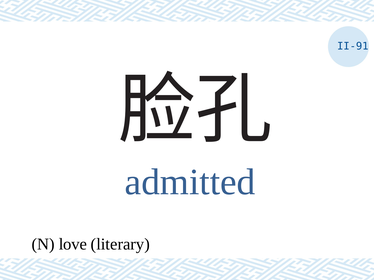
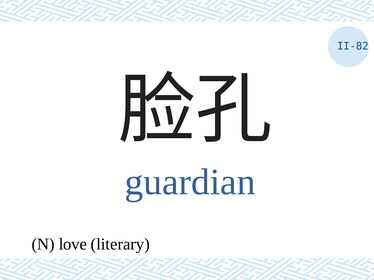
II-91: II-91 -> II-82
admitted: admitted -> guardian
